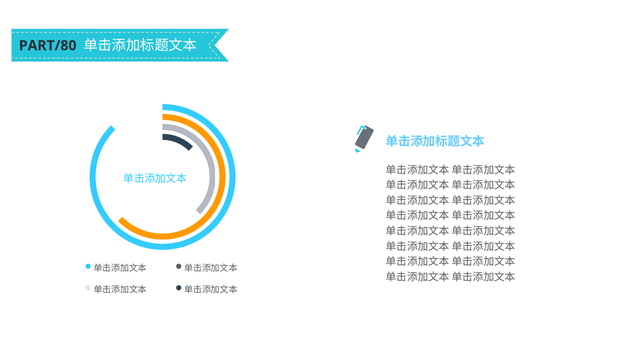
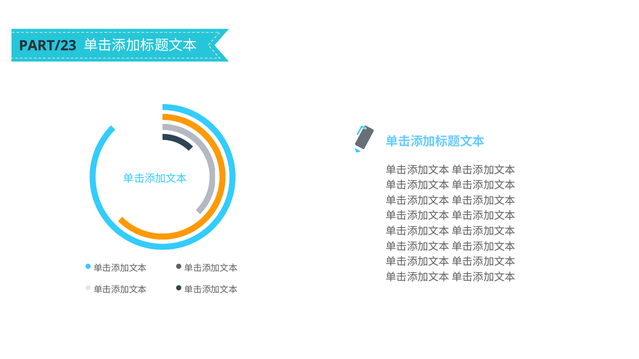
PART/80: PART/80 -> PART/23
